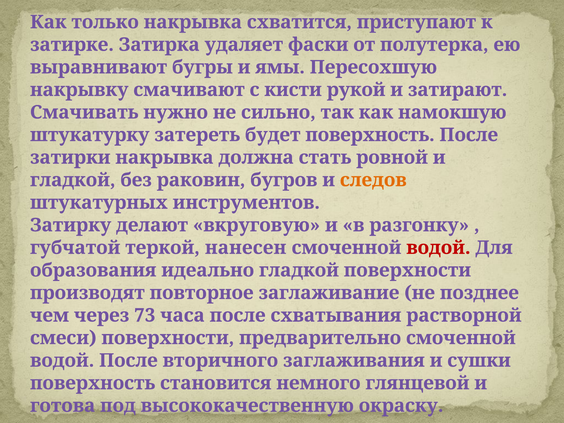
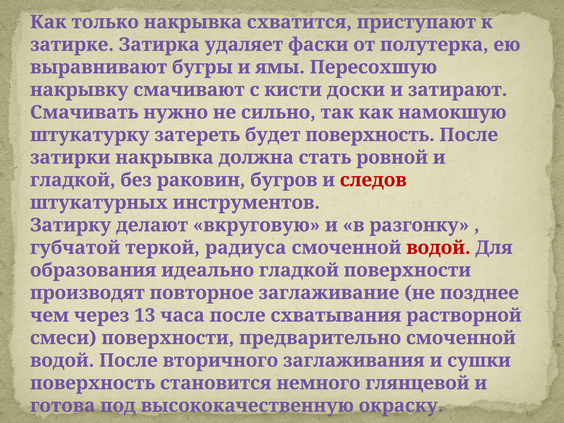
рукой: рукой -> доски
следов colour: orange -> red
нанесен: нанесен -> радиуса
73: 73 -> 13
